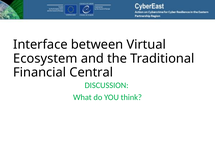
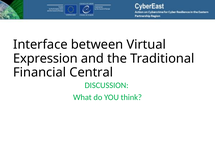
Ecosystem: Ecosystem -> Expression
